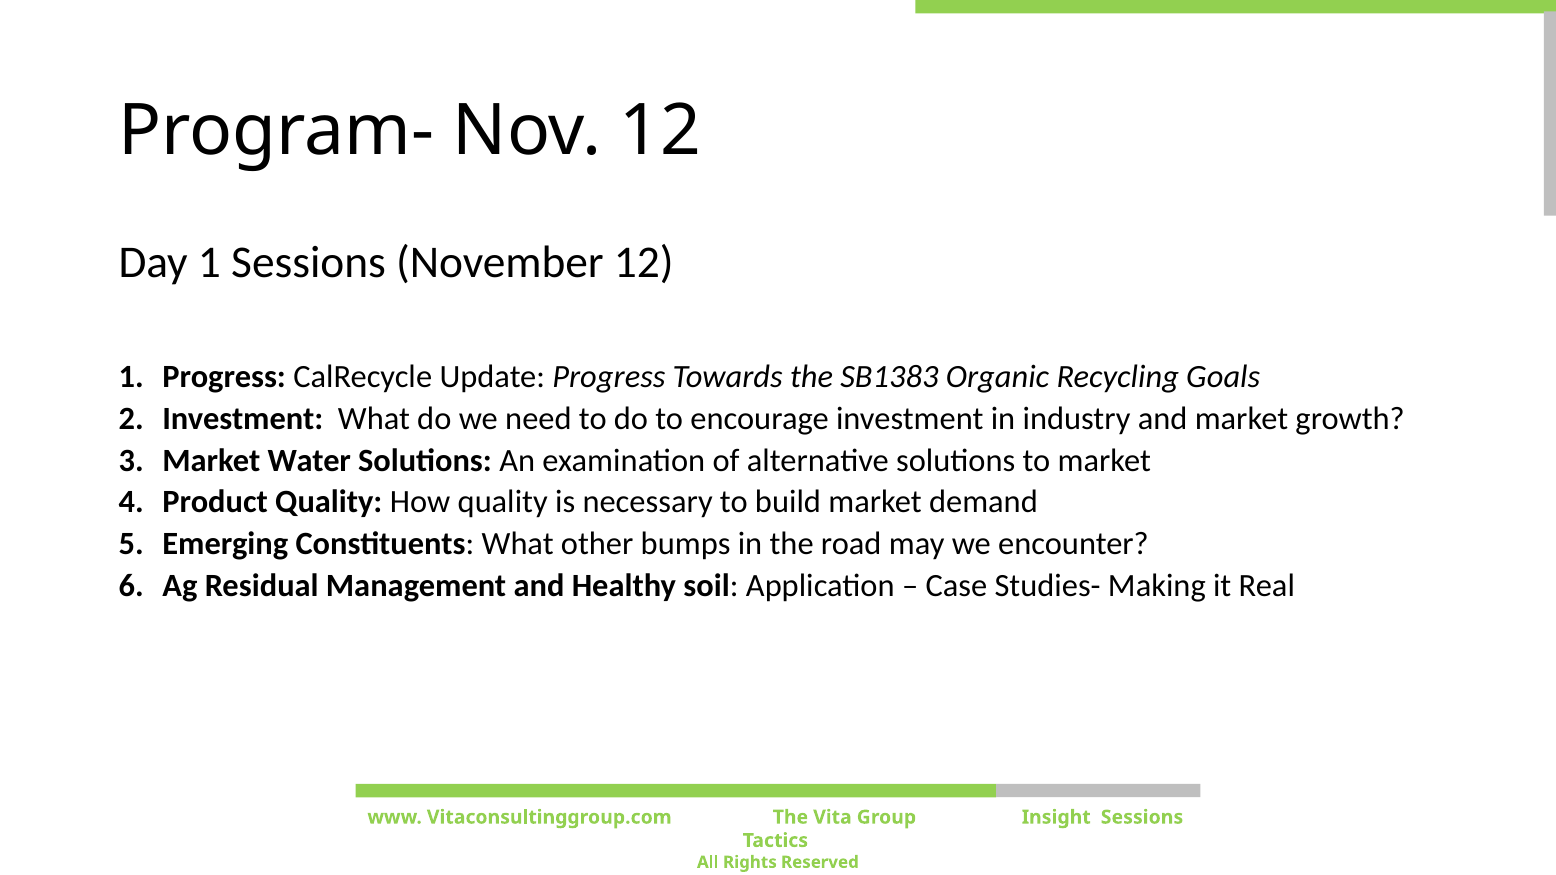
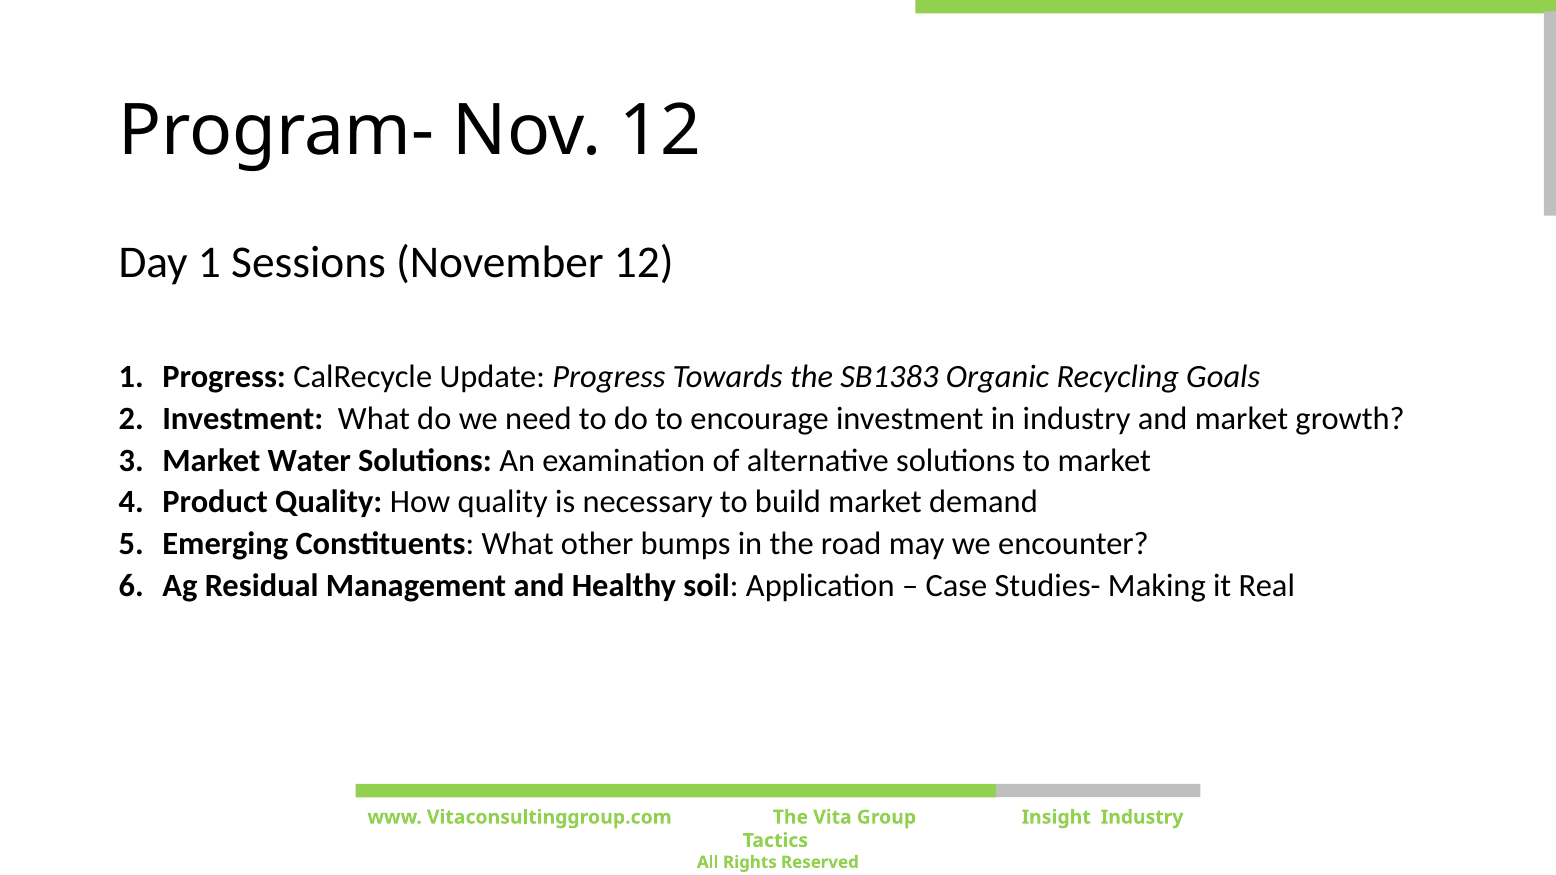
Insight Sessions: Sessions -> Industry
